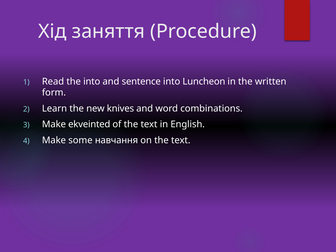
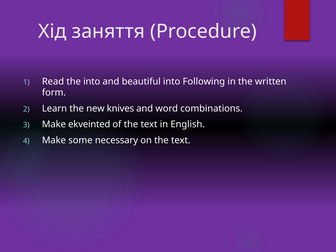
sentence: sentence -> beautiful
Luncheon: Luncheon -> Following
навчання: навчання -> necessary
